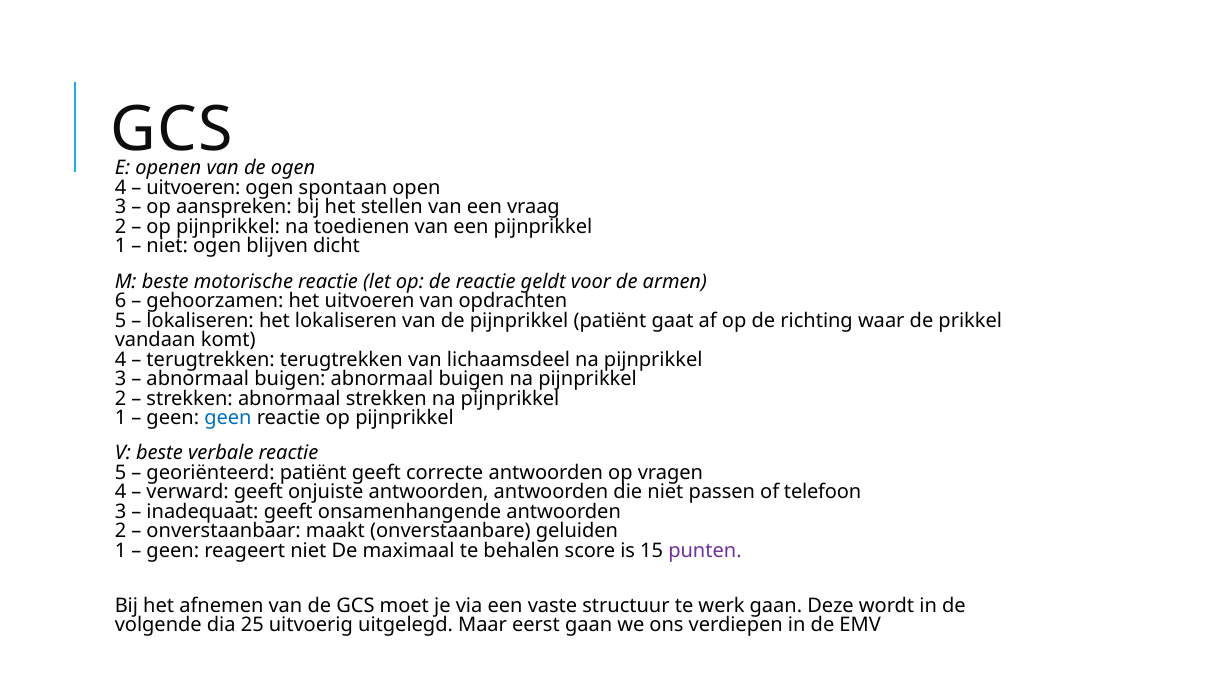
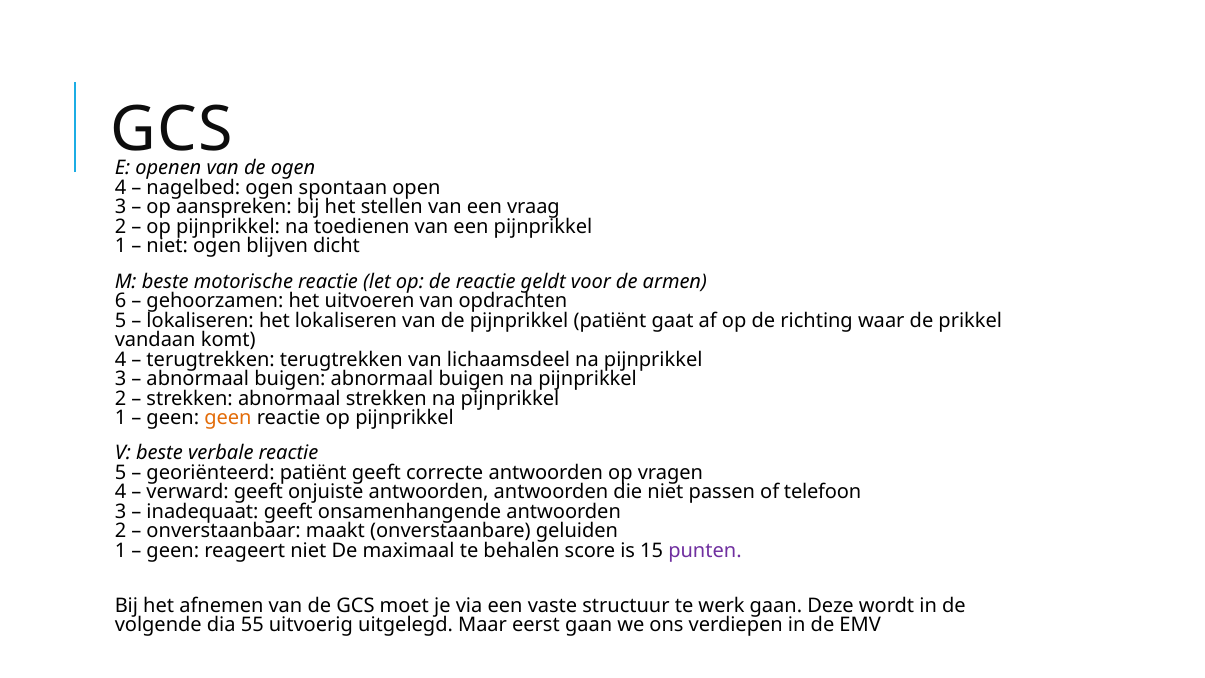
uitvoeren at (194, 188): uitvoeren -> nagelbed
geen at (228, 418) colour: blue -> orange
25: 25 -> 55
